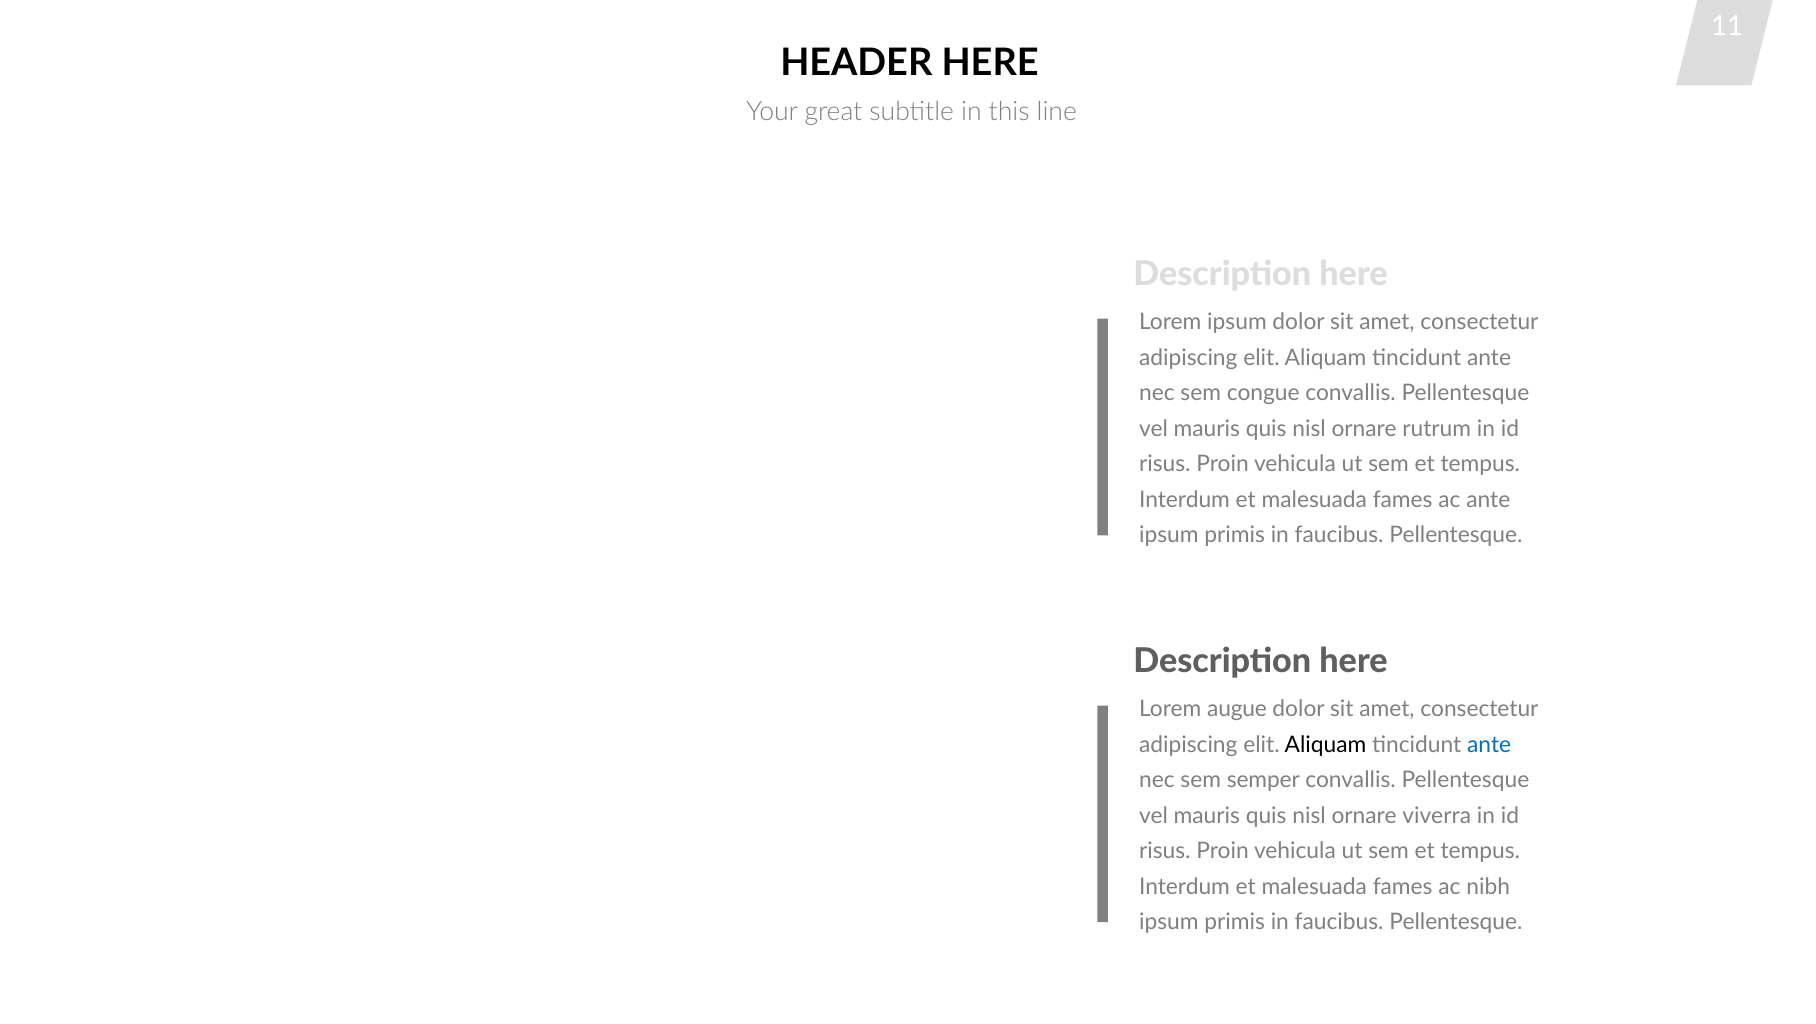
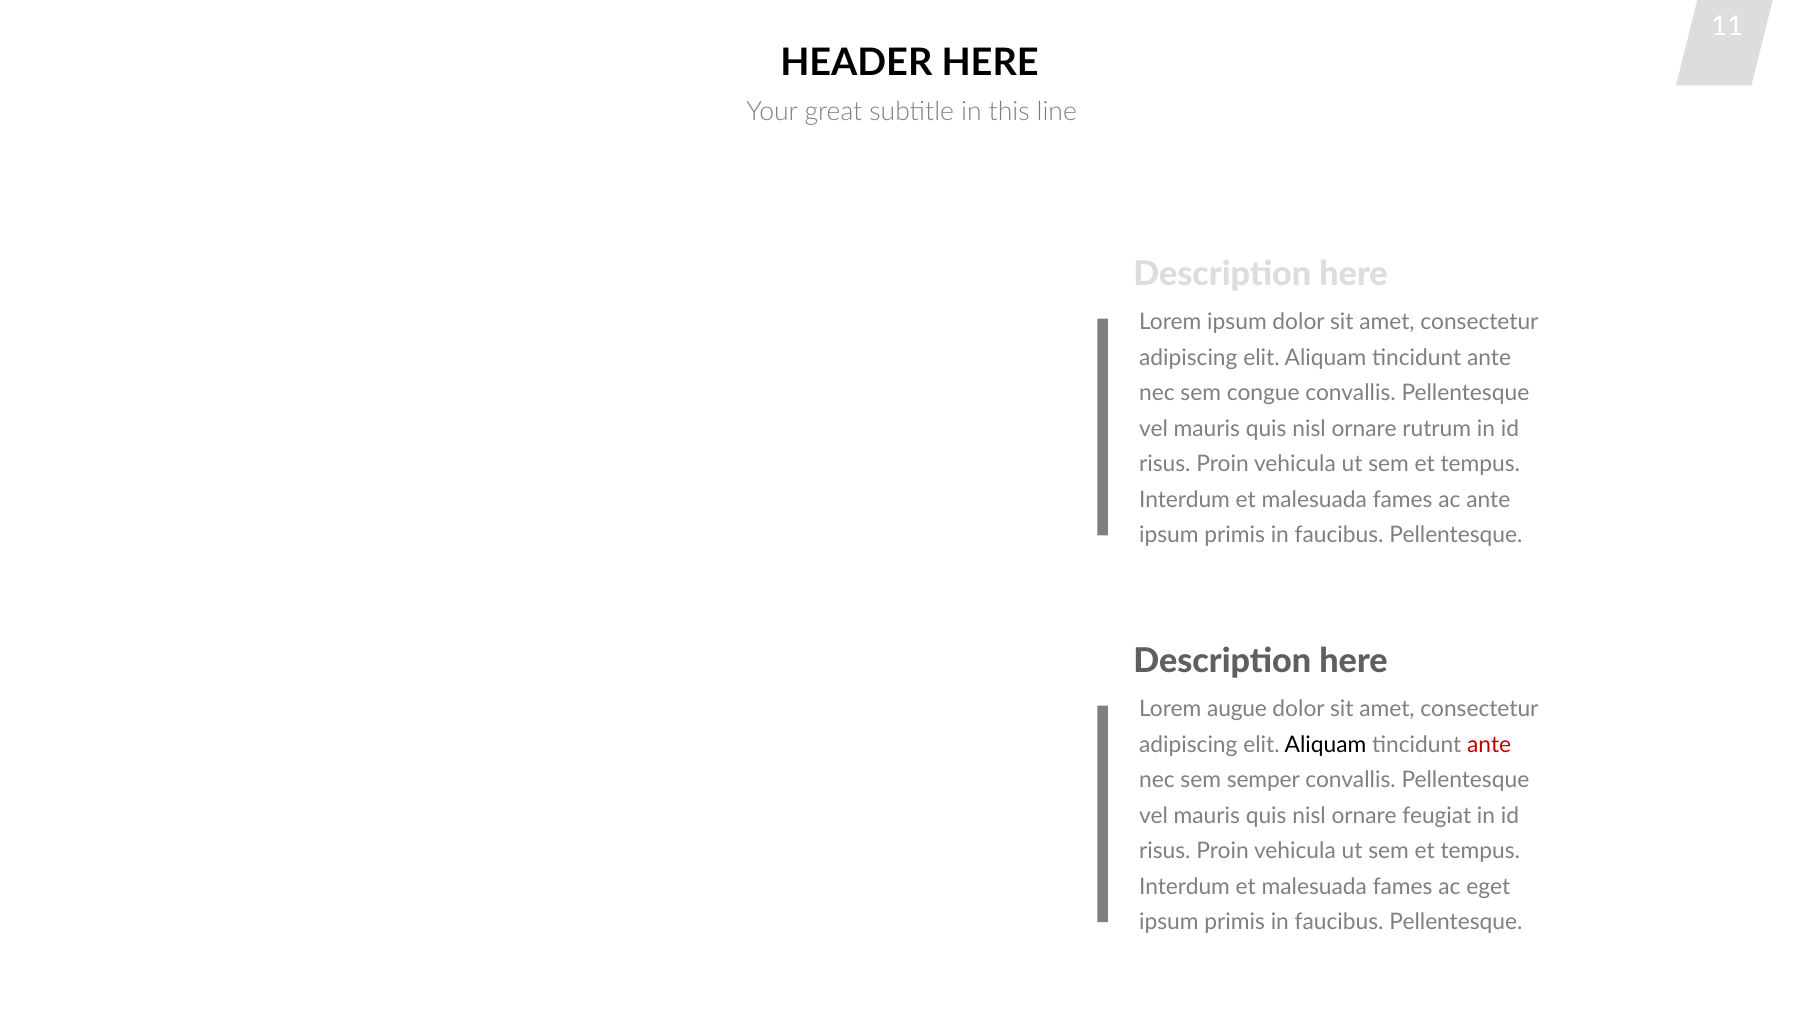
ante at (1489, 745) colour: blue -> red
viverra: viverra -> feugiat
nibh: nibh -> eget
